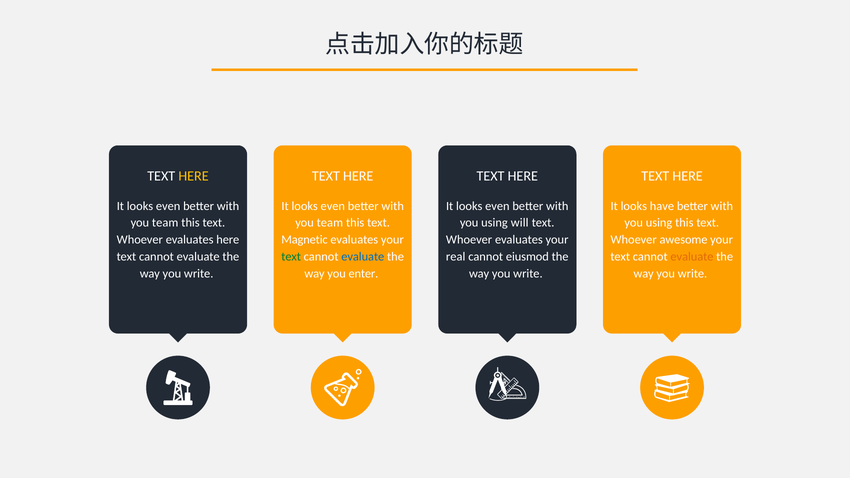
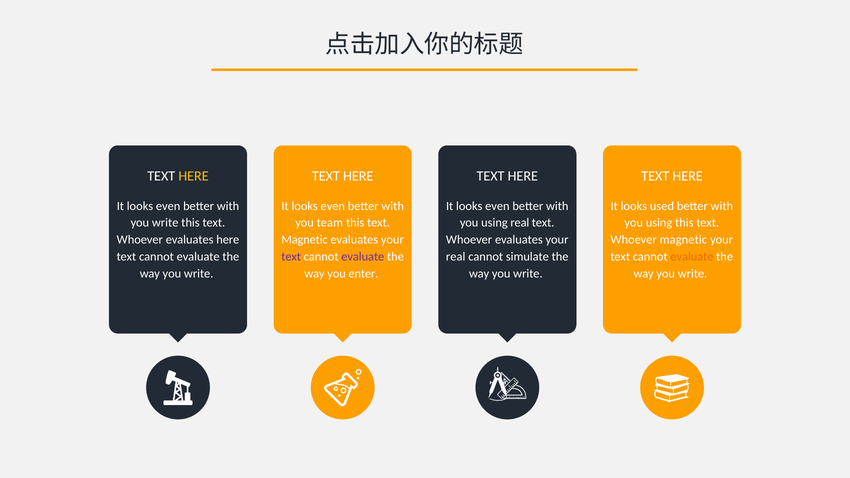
have: have -> used
team at (165, 223): team -> write
using will: will -> real
Whoever awesome: awesome -> magnetic
text at (291, 257) colour: green -> purple
evaluate at (363, 257) colour: blue -> purple
eiusmod: eiusmod -> simulate
